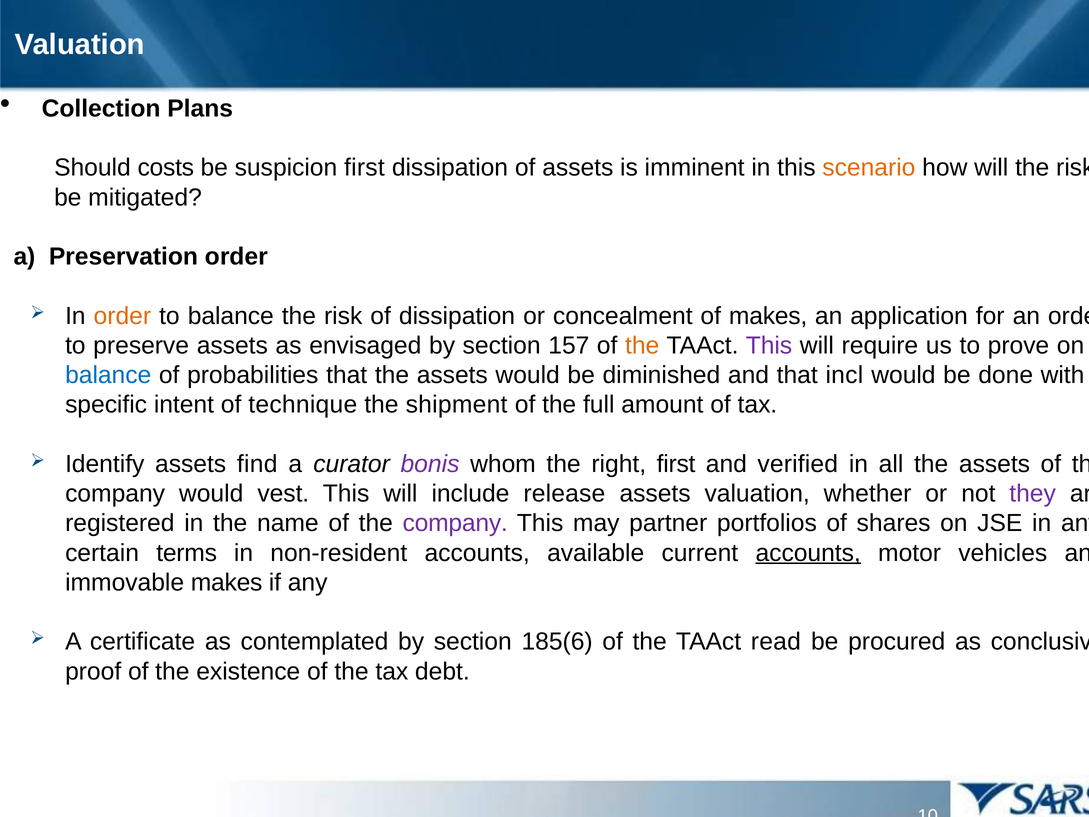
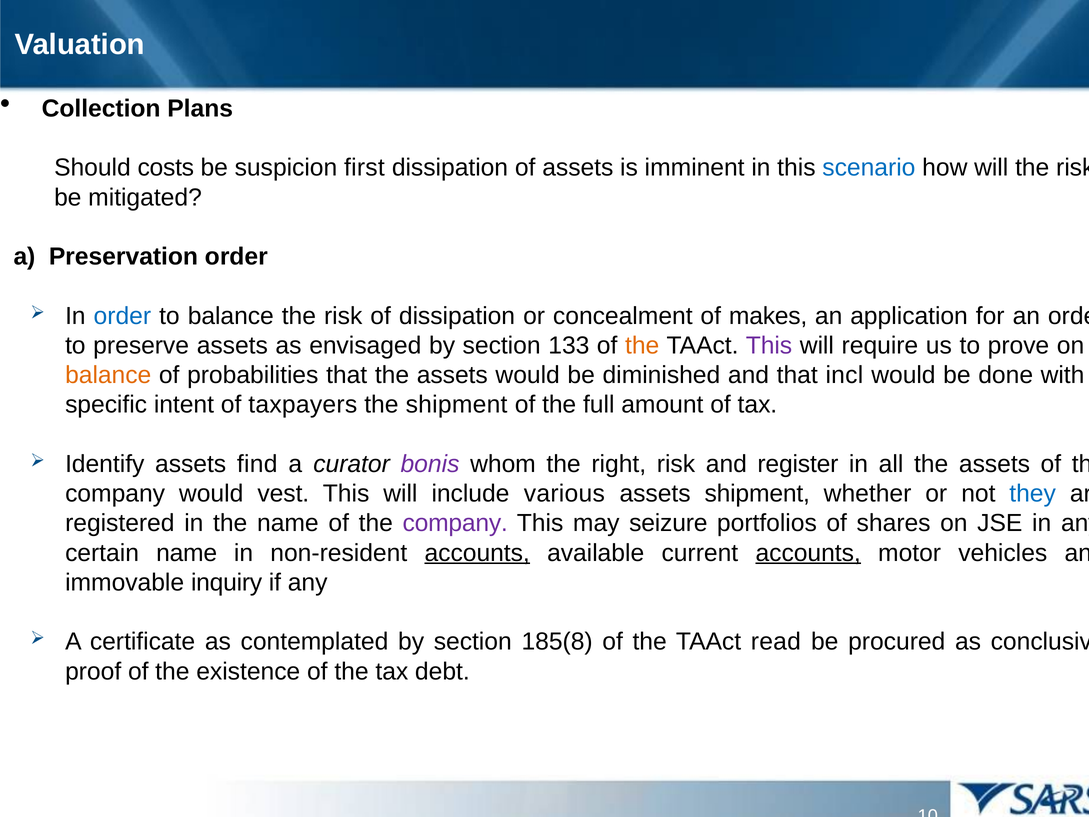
scenario colour: orange -> blue
order at (122, 316) colour: orange -> blue
157: 157 -> 133
balance at (108, 375) colour: blue -> orange
technique: technique -> taxpayers
right first: first -> risk
verified: verified -> register
release: release -> various
assets valuation: valuation -> shipment
they colour: purple -> blue
partner: partner -> seizure
certain terms: terms -> name
accounts at (477, 553) underline: none -> present
immovable makes: makes -> inquiry
185(6: 185(6 -> 185(8
